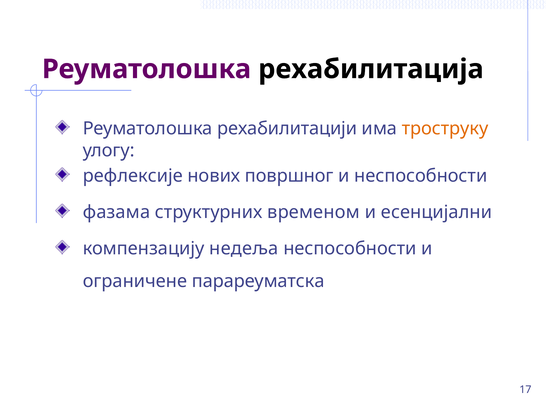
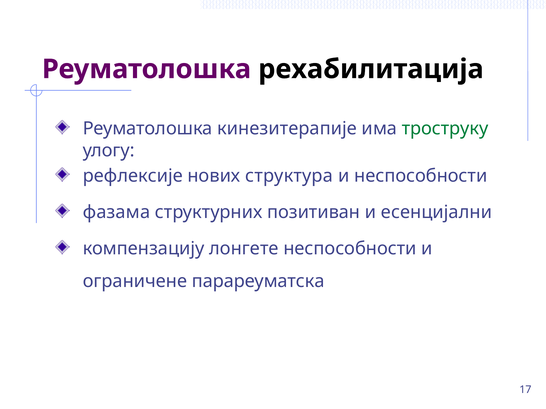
рехабилитацији: рехабилитацији -> кинезитерапије
троструку colour: orange -> green
површног: површног -> структура
временом: временом -> позитиван
недеља: недеља -> лонгете
